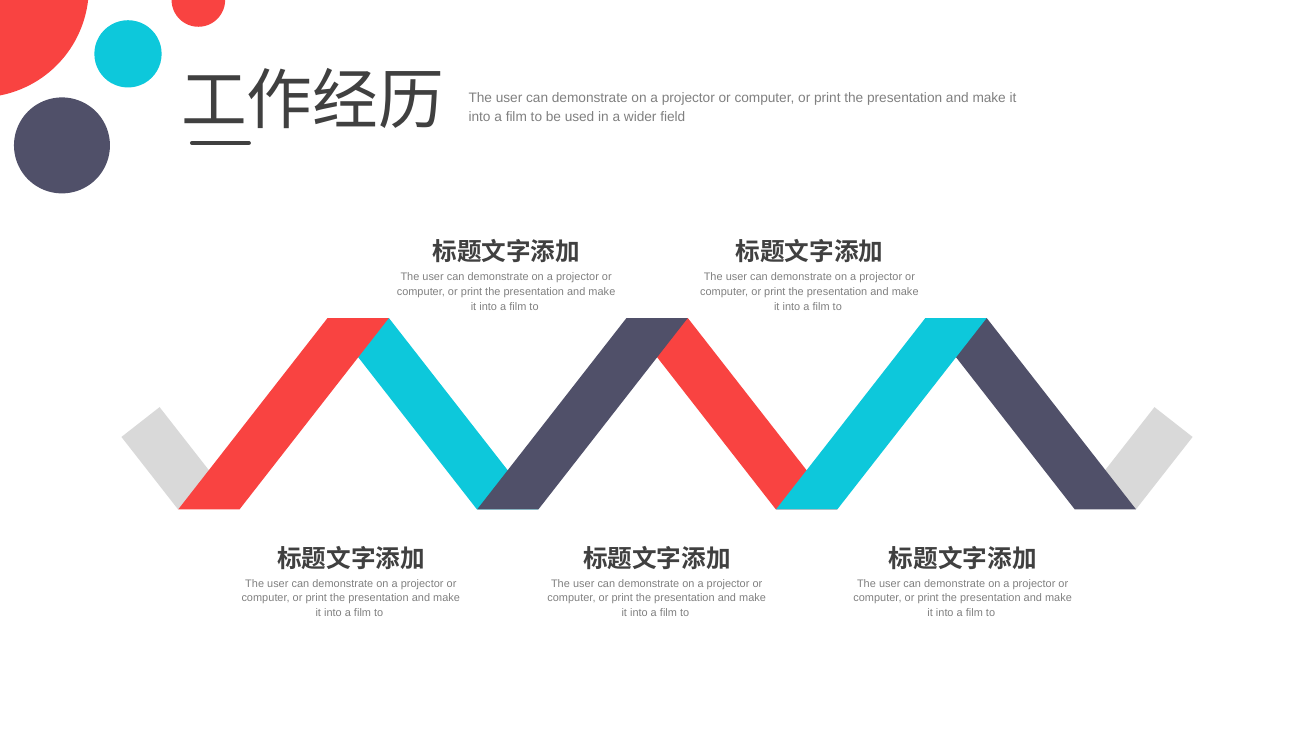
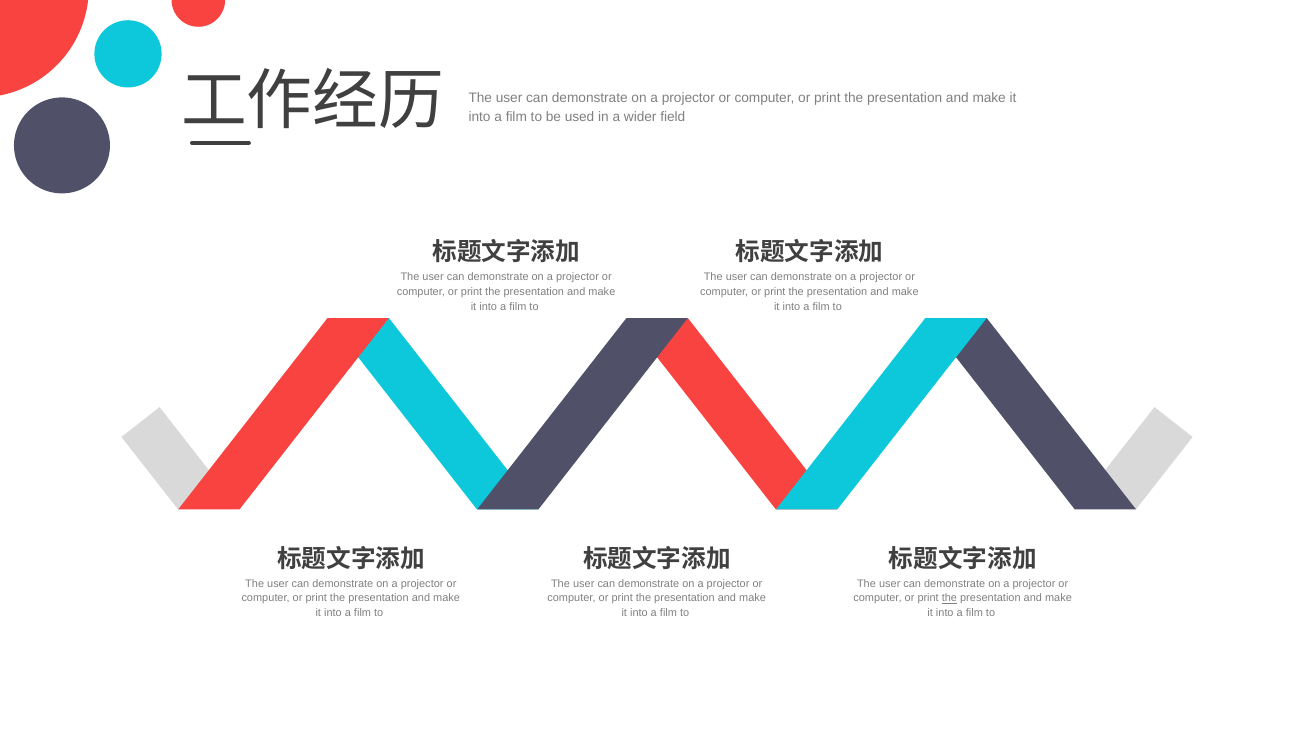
the at (949, 598) underline: none -> present
